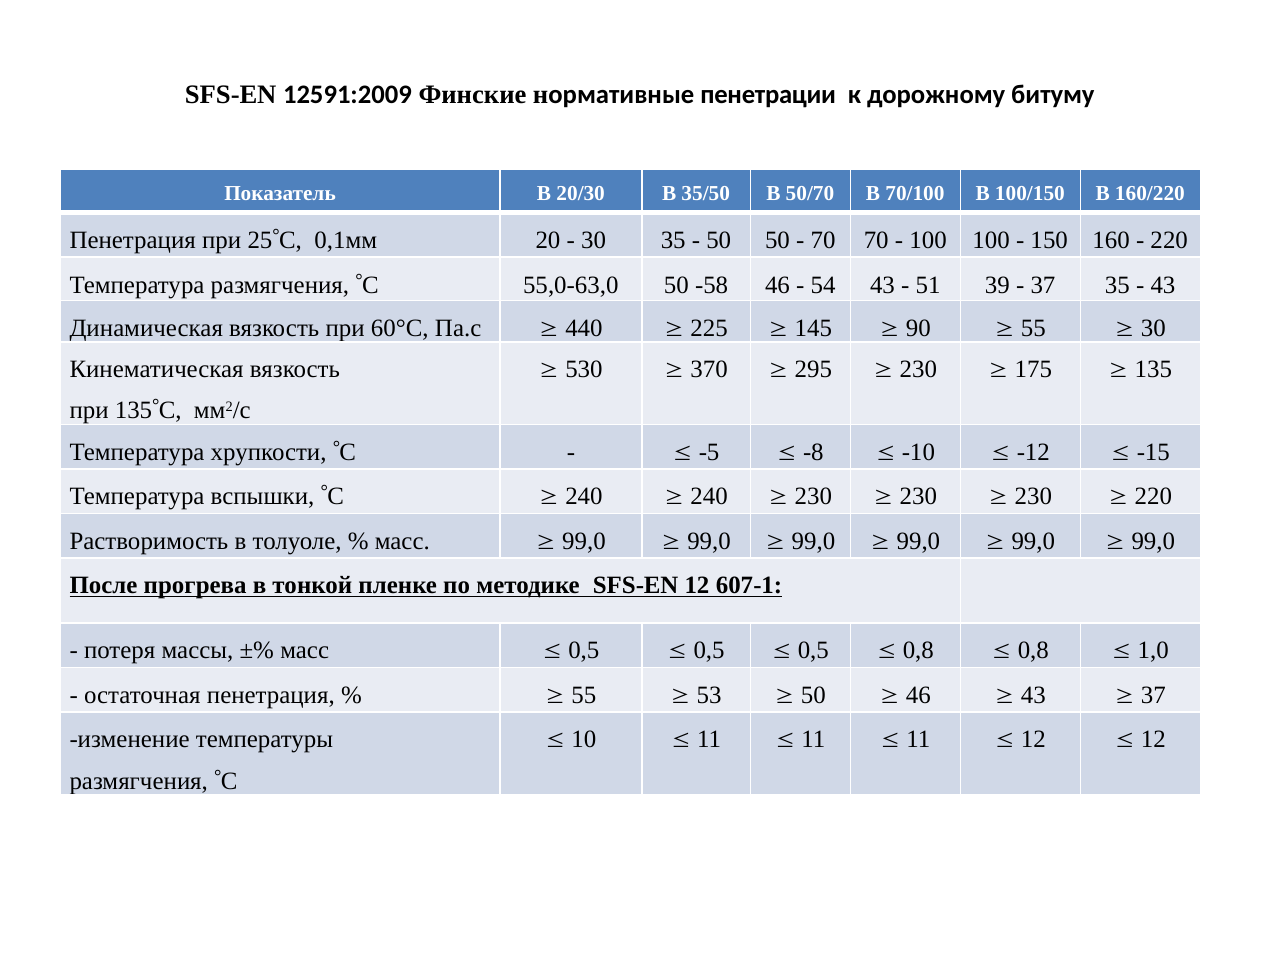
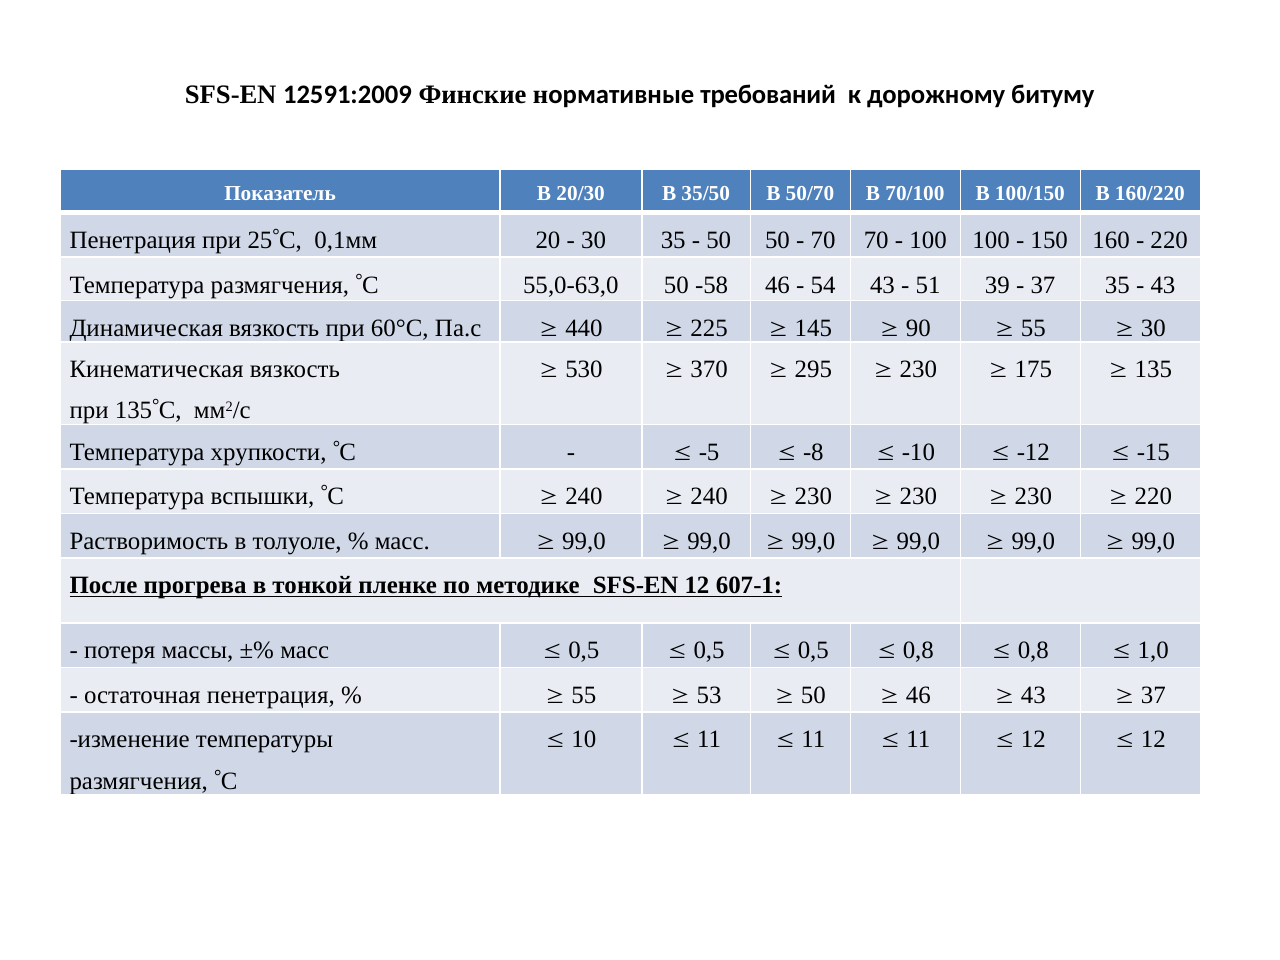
пенетрации: пенетрации -> требований
